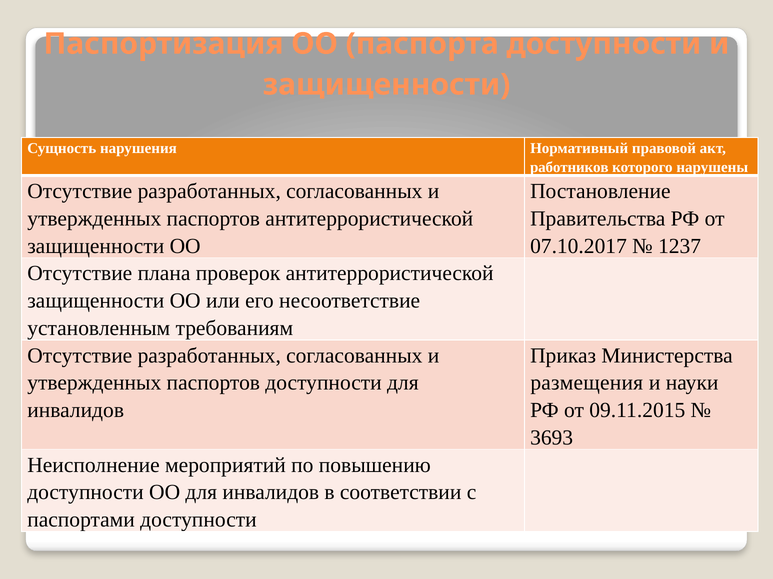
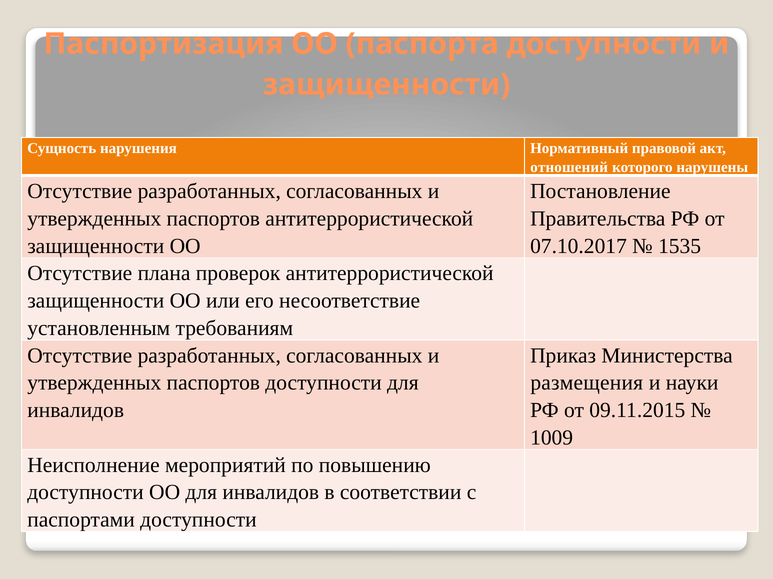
работников: работников -> отношений
1237: 1237 -> 1535
3693: 3693 -> 1009
